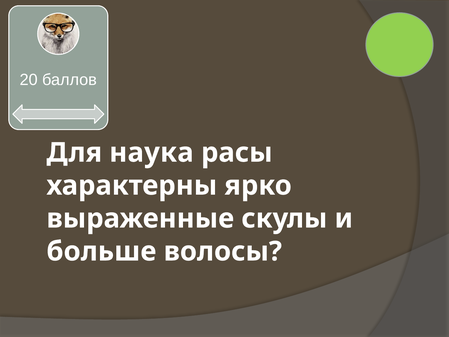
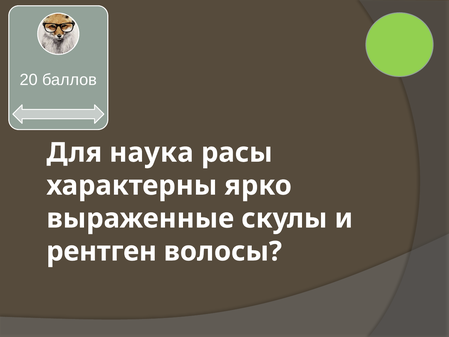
больше: больше -> рентген
